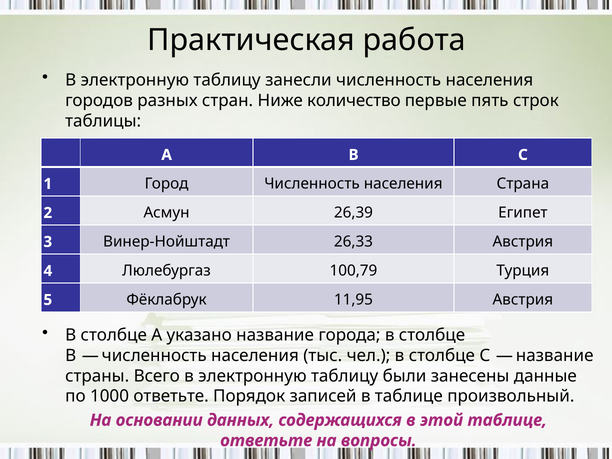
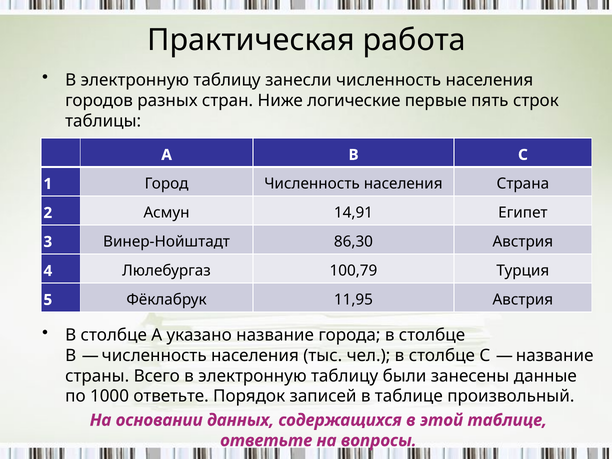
количество: количество -> логические
26,39: 26,39 -> 14,91
26,33: 26,33 -> 86,30
